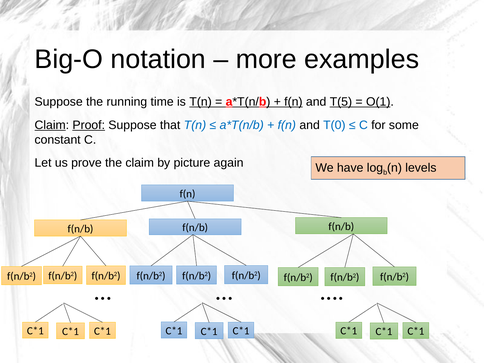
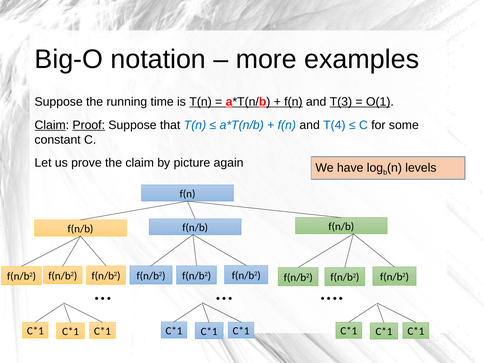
T(5: T(5 -> T(3
T(0: T(0 -> T(4
